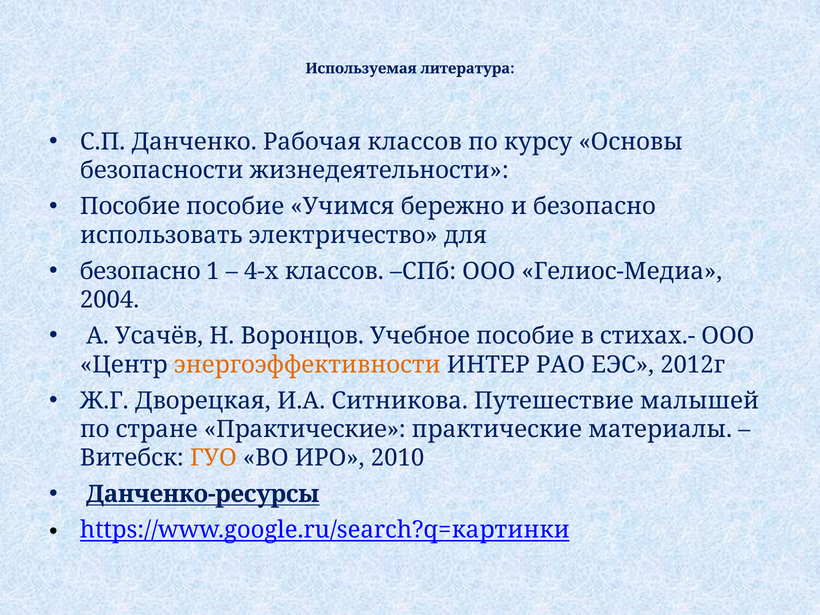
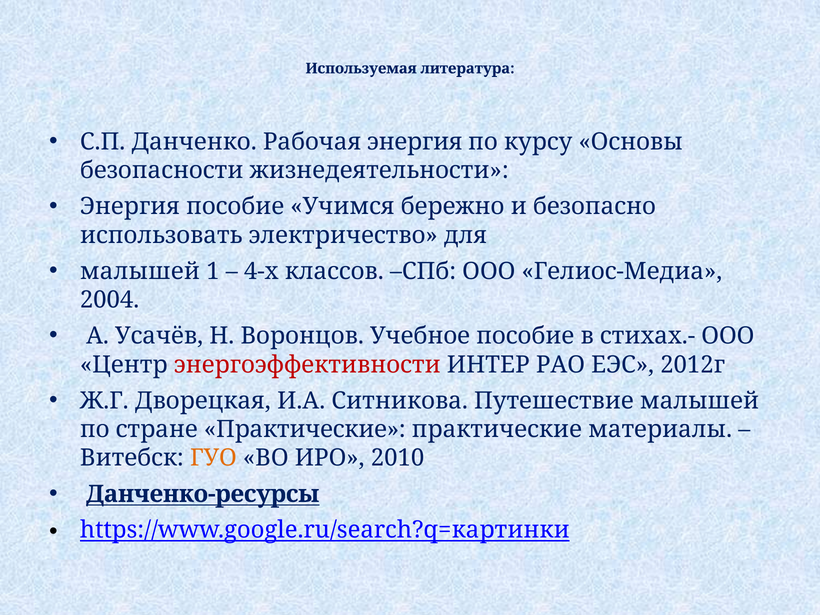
Рабочая классов: классов -> энергия
Пособие at (130, 207): Пособие -> Энергия
безопасно at (140, 271): безопасно -> малышей
энергоэффективности colour: orange -> red
